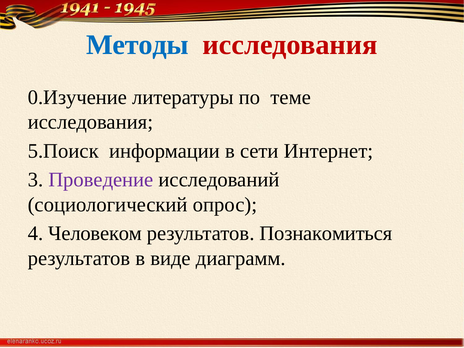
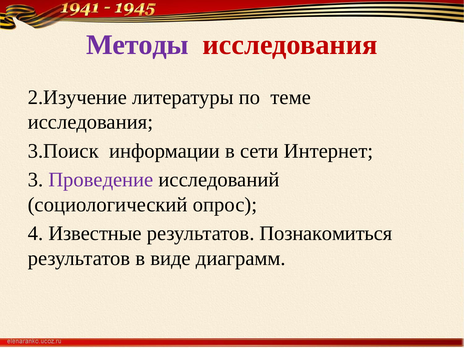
Методы colour: blue -> purple
0.Изучение: 0.Изучение -> 2.Изучение
5.Поиск: 5.Поиск -> 3.Поиск
Человеком: Человеком -> Известные
